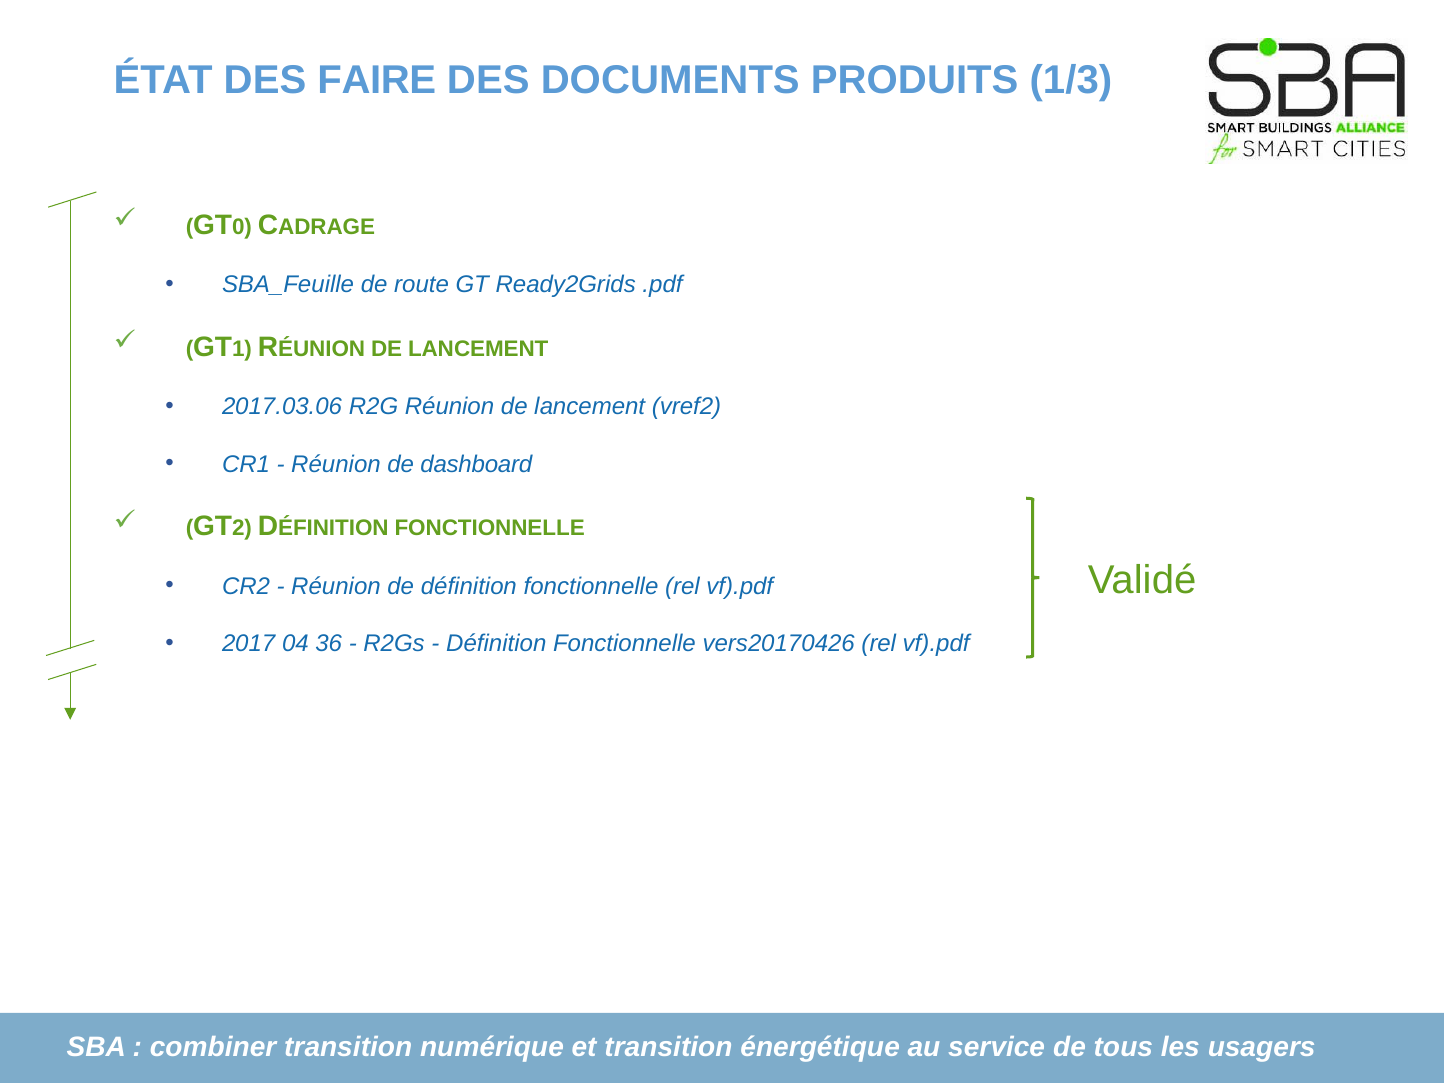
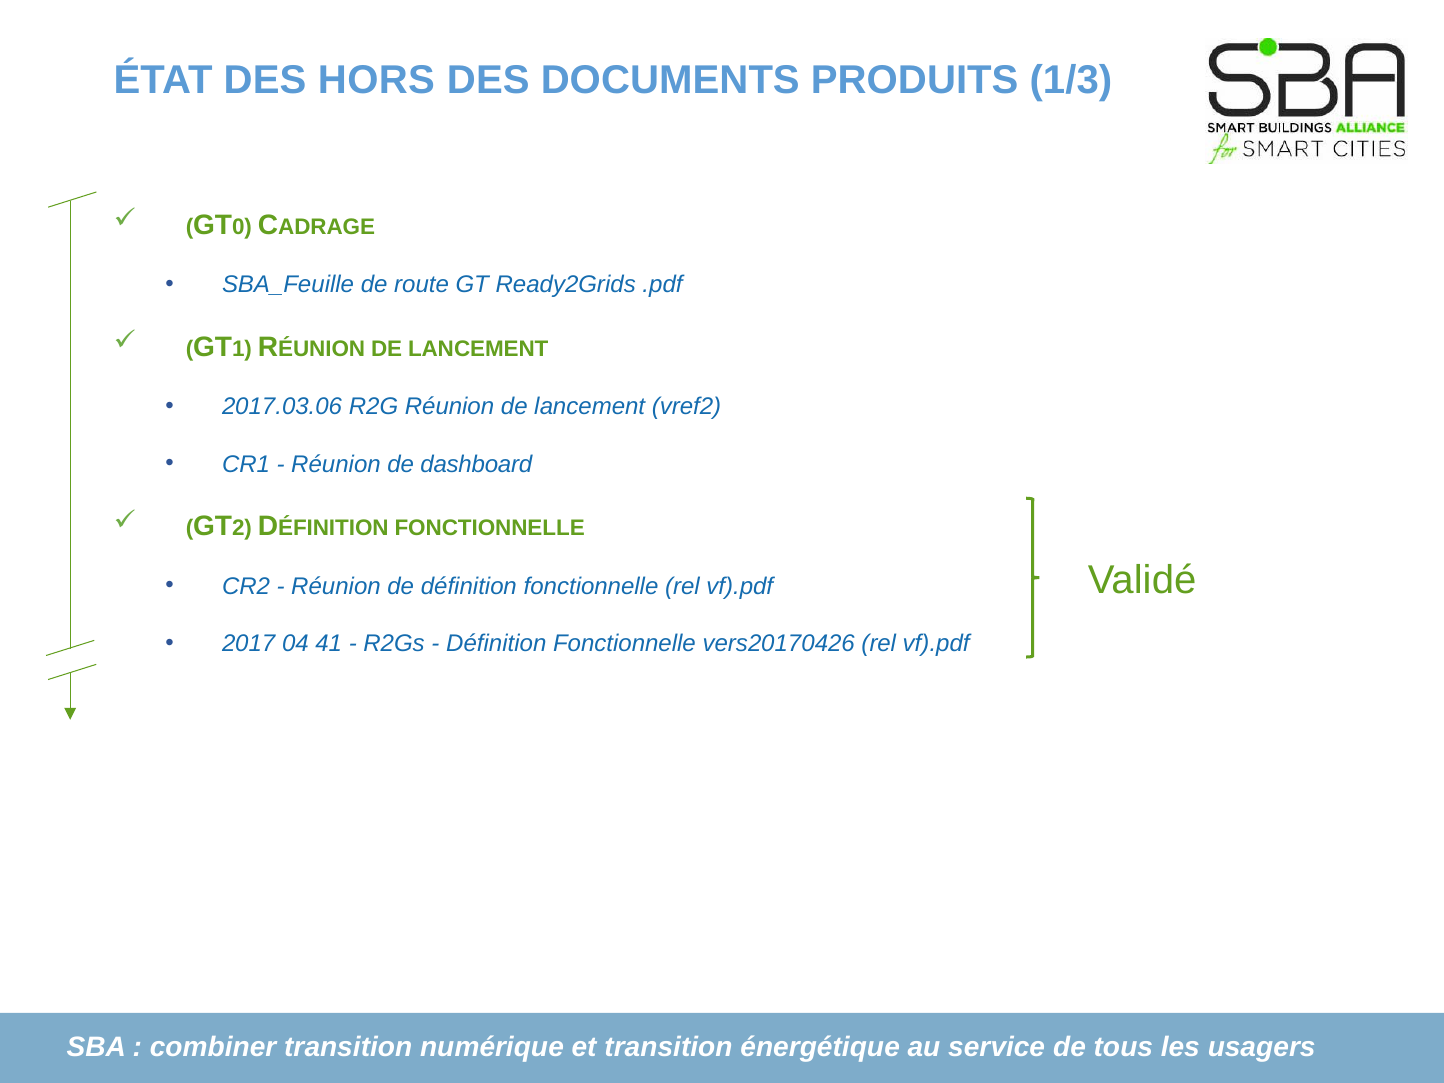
FAIRE: FAIRE -> HORS
36: 36 -> 41
